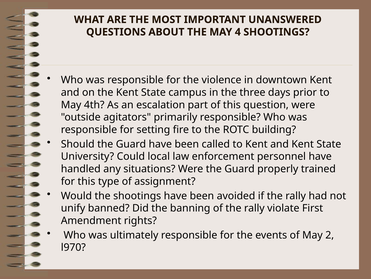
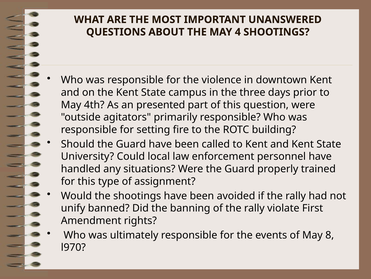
escalation: escalation -> presented
2: 2 -> 8
